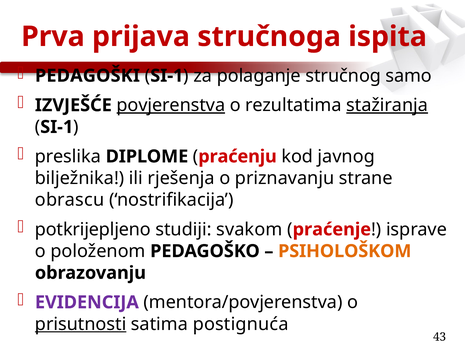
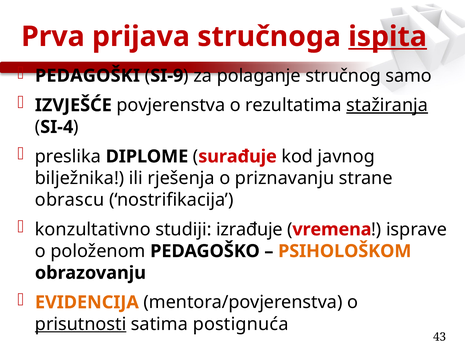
ispita underline: none -> present
SI-1 at (167, 76): SI-1 -> SI-9
povjerenstva underline: present -> none
SI-1 at (57, 127): SI-1 -> SI-4
praćenju: praćenju -> surađuje
potkrijepljeno: potkrijepljeno -> konzultativno
svakom: svakom -> izrađuje
praćenje: praćenje -> vremena
EVIDENCIJA colour: purple -> orange
